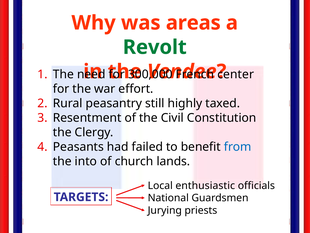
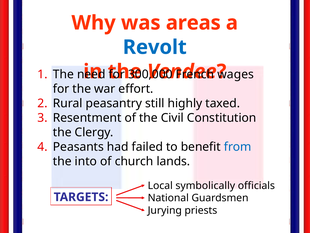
Revolt colour: green -> blue
center: center -> wages
enthusiastic: enthusiastic -> symbolically
